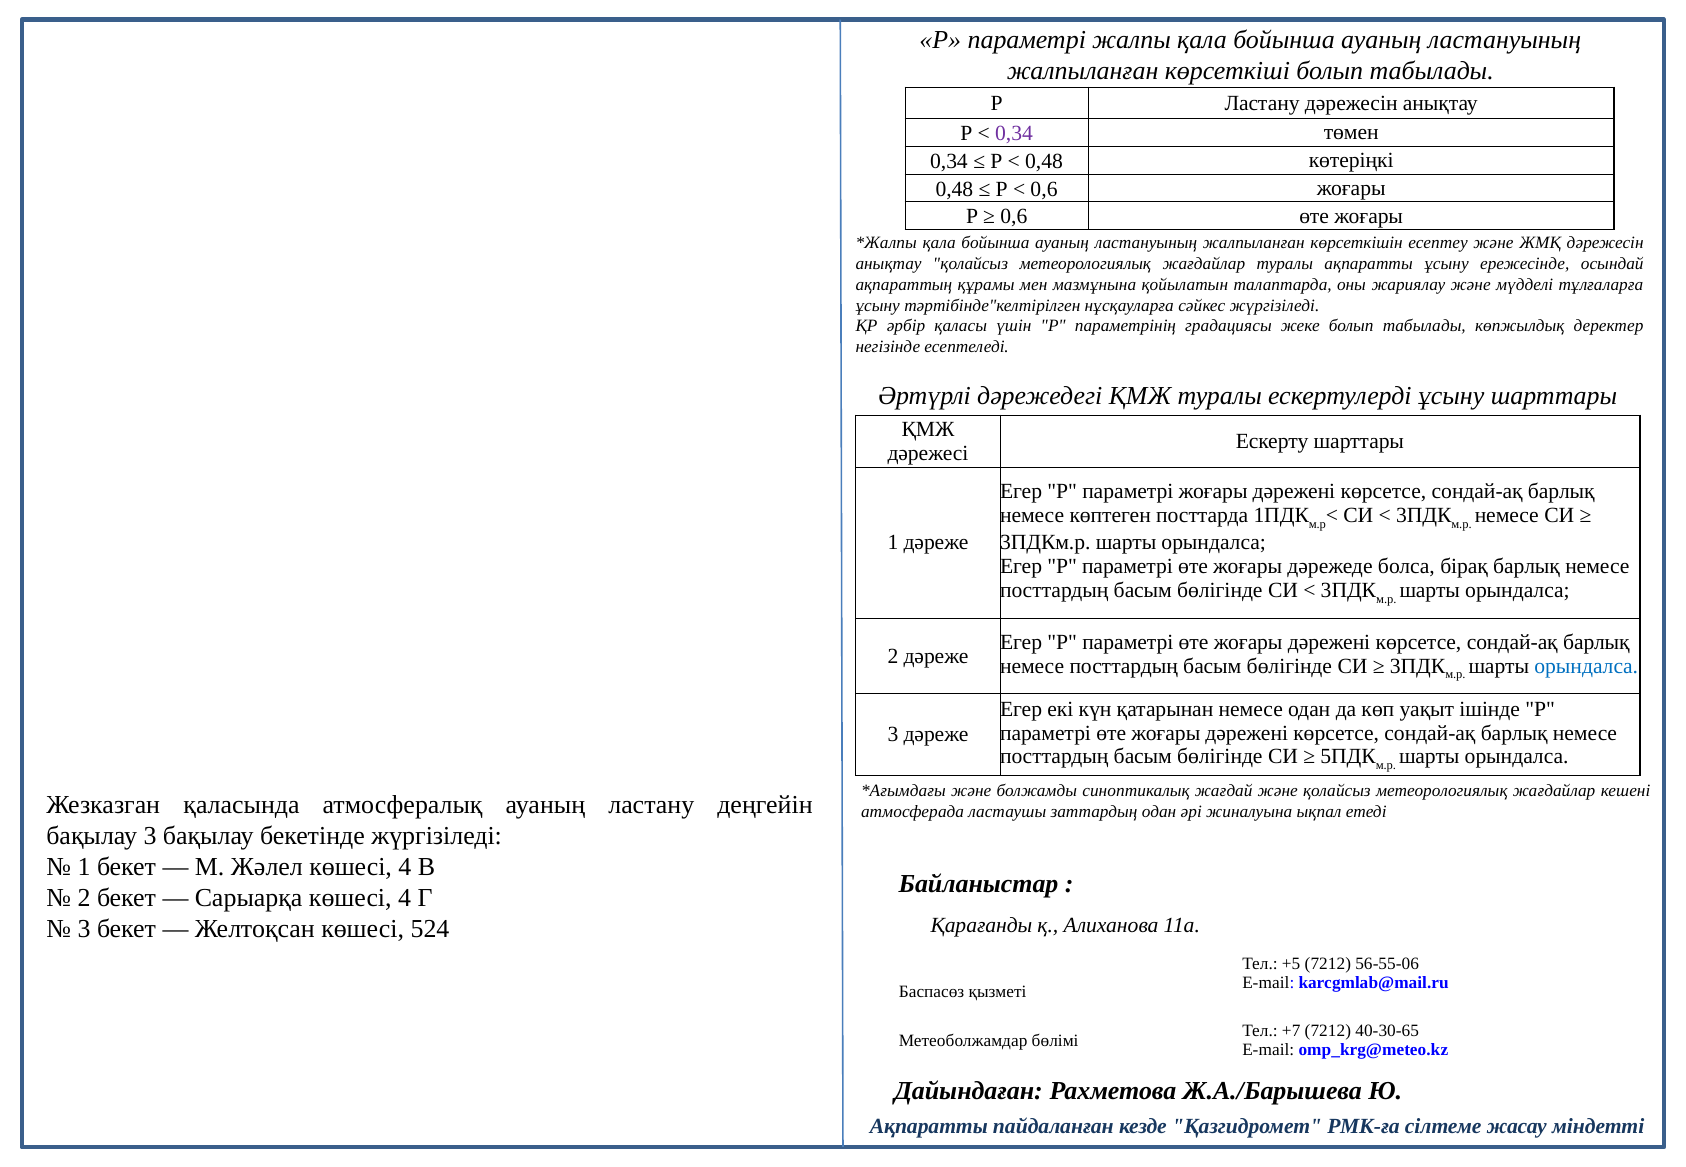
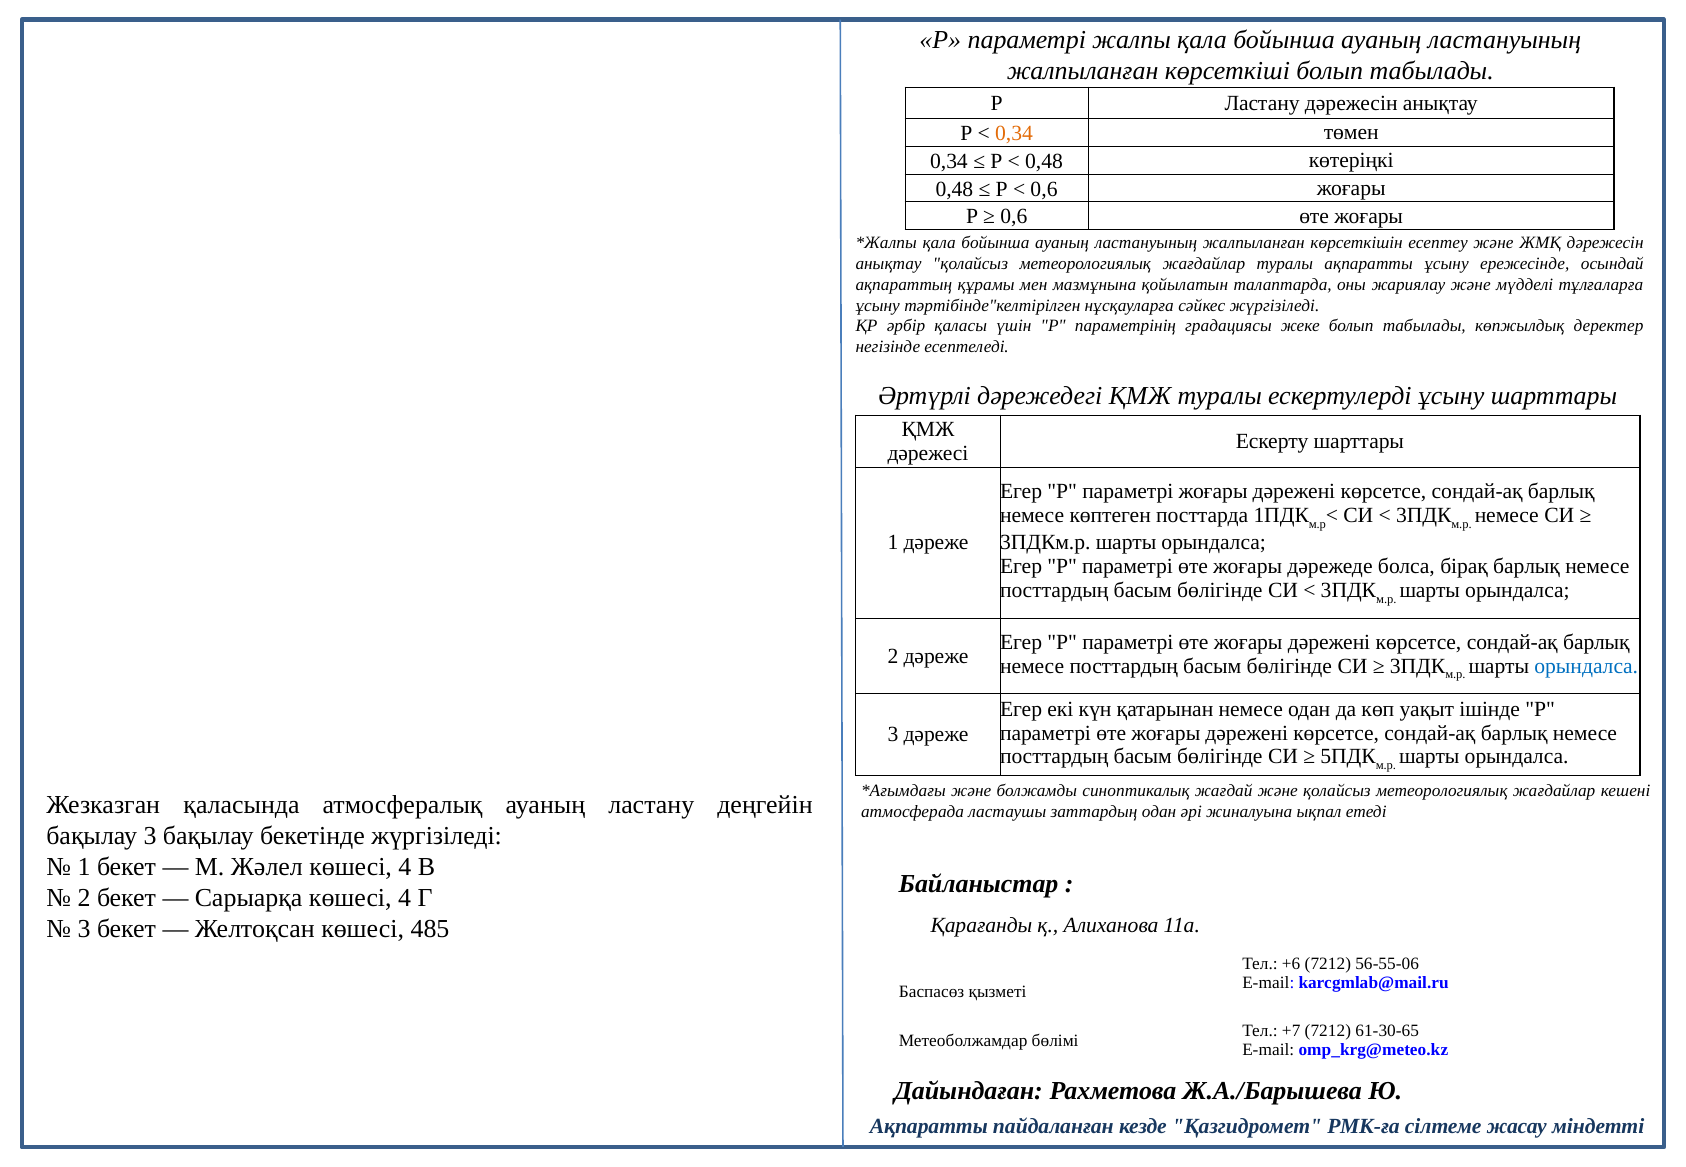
0,34 at (1014, 133) colour: purple -> orange
524: 524 -> 485
+5: +5 -> +6
40-30-65: 40-30-65 -> 61-30-65
